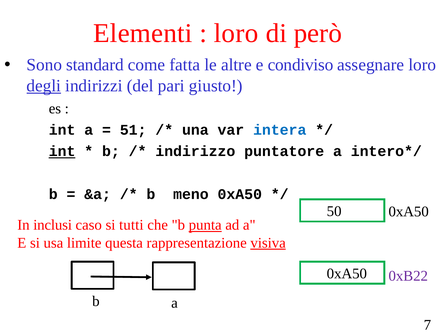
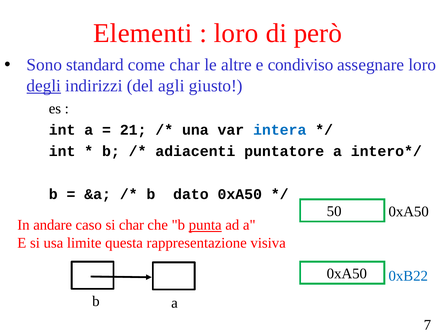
come fatta: fatta -> char
pari: pari -> agli
51: 51 -> 21
int at (62, 151) underline: present -> none
indirizzo: indirizzo -> adiacenti
meno: meno -> dato
inclusi: inclusi -> andare
si tutti: tutti -> char
visiva underline: present -> none
0xB22 colour: purple -> blue
